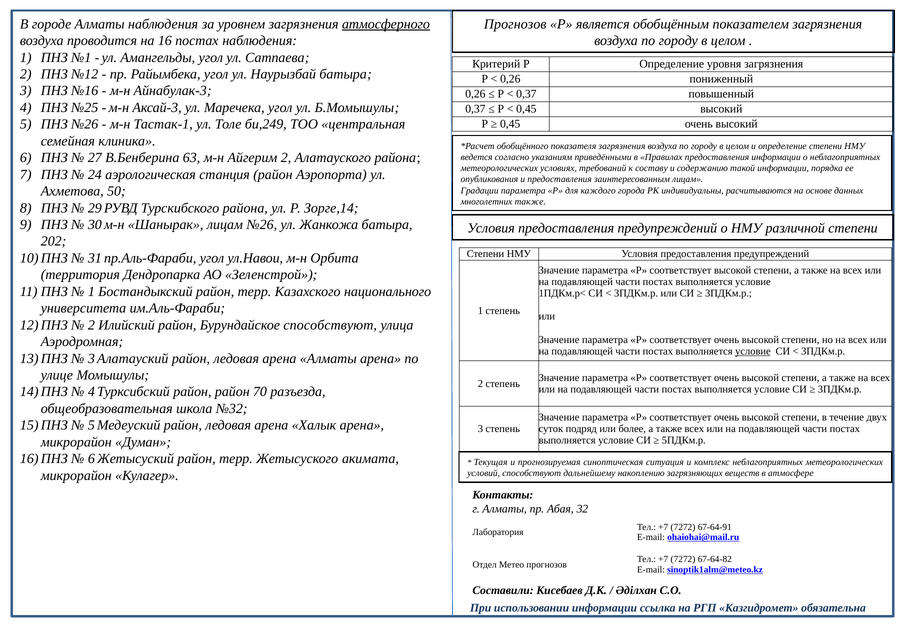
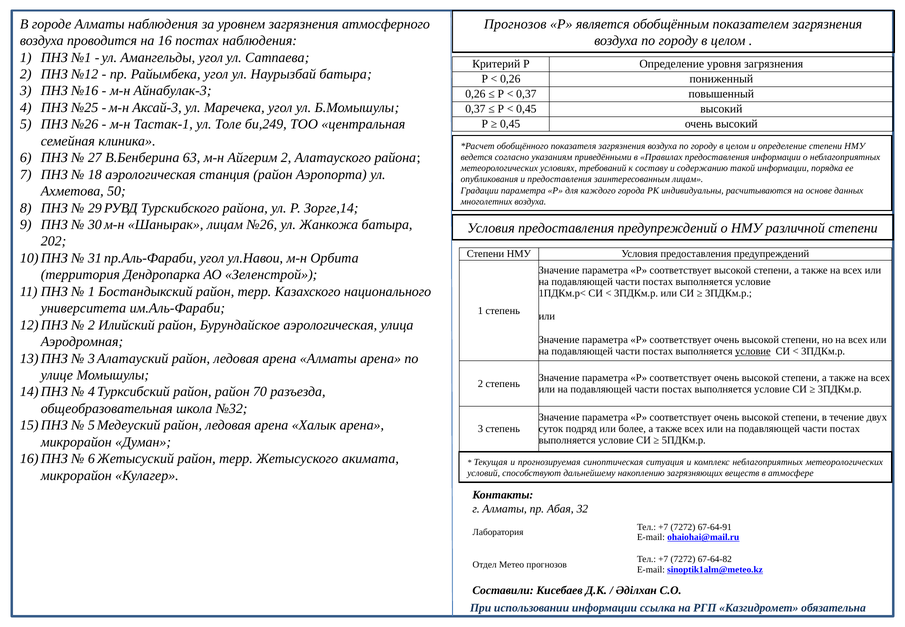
атмосферного underline: present -> none
24: 24 -> 18
многолетних также: также -> воздуха
Бурундайское способствуют: способствуют -> аэрологическая
